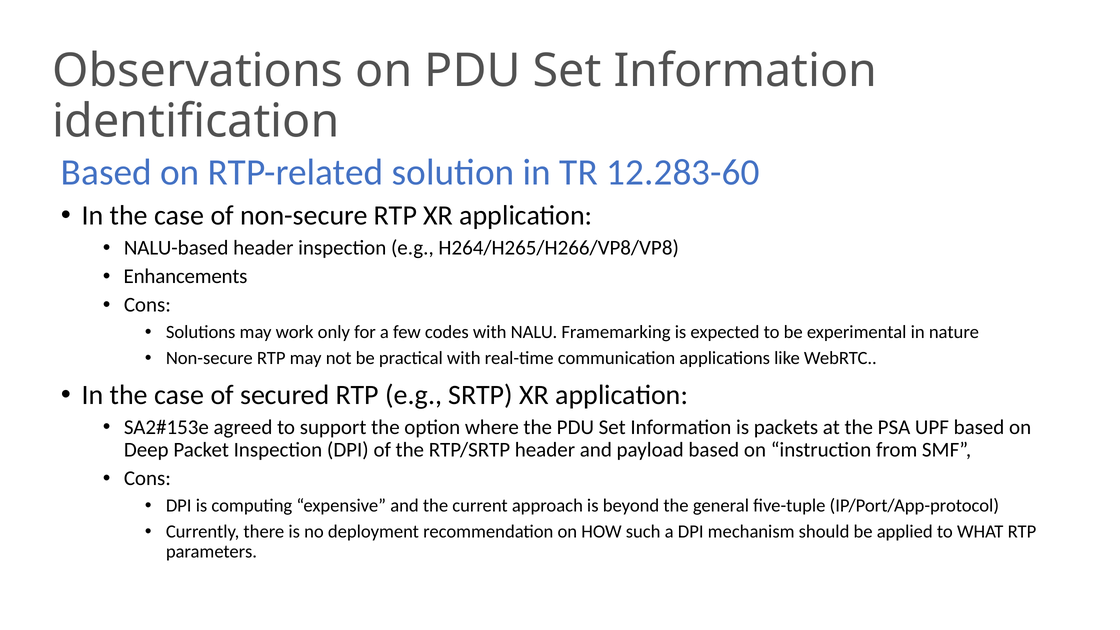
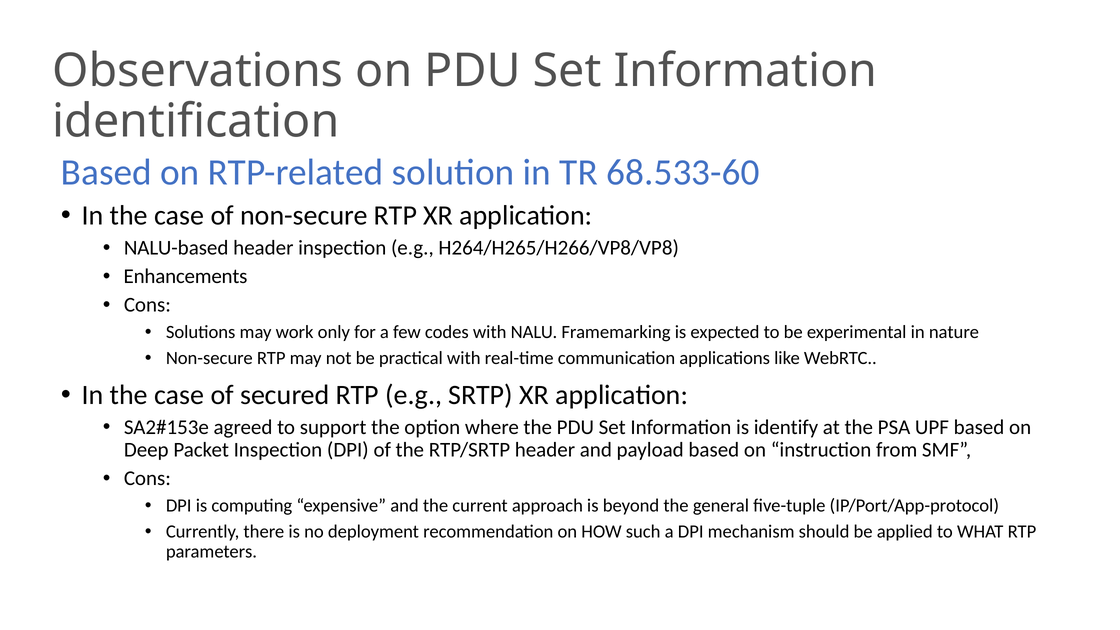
12.283-60: 12.283-60 -> 68.533-60
packets: packets -> identify
